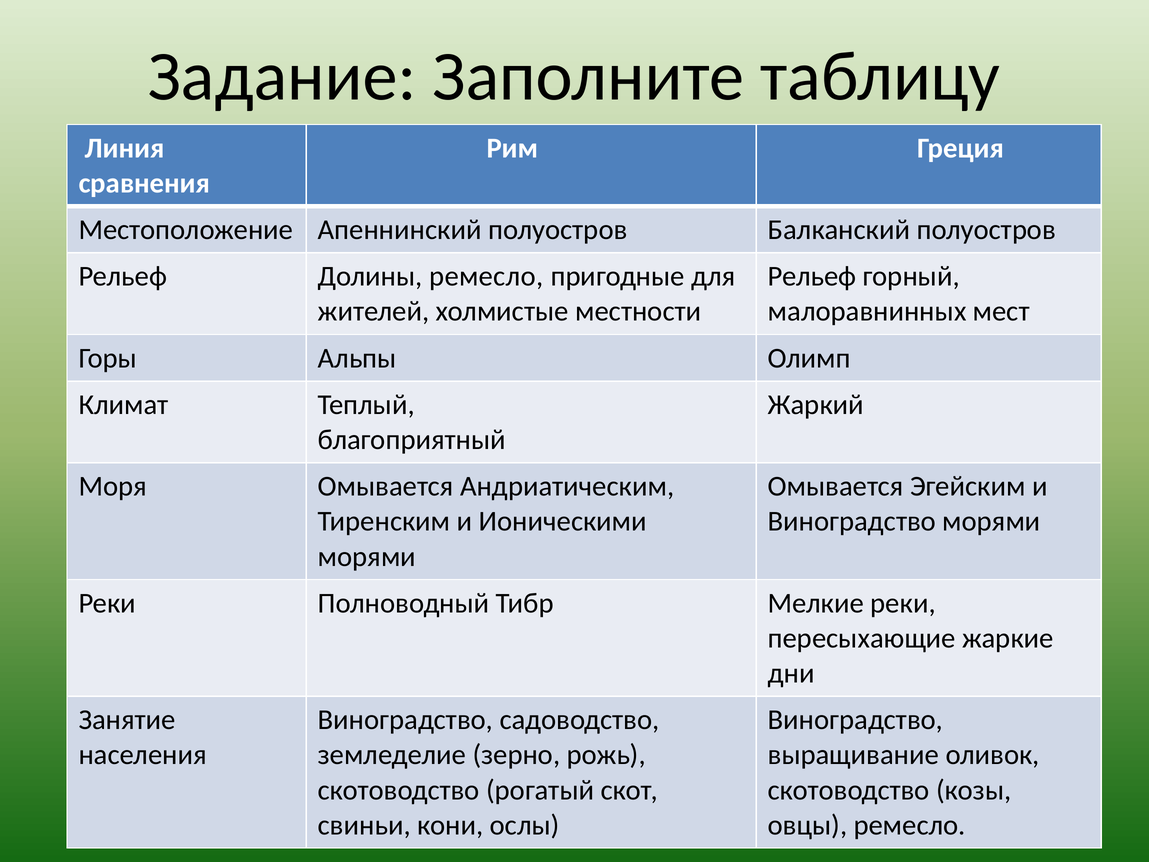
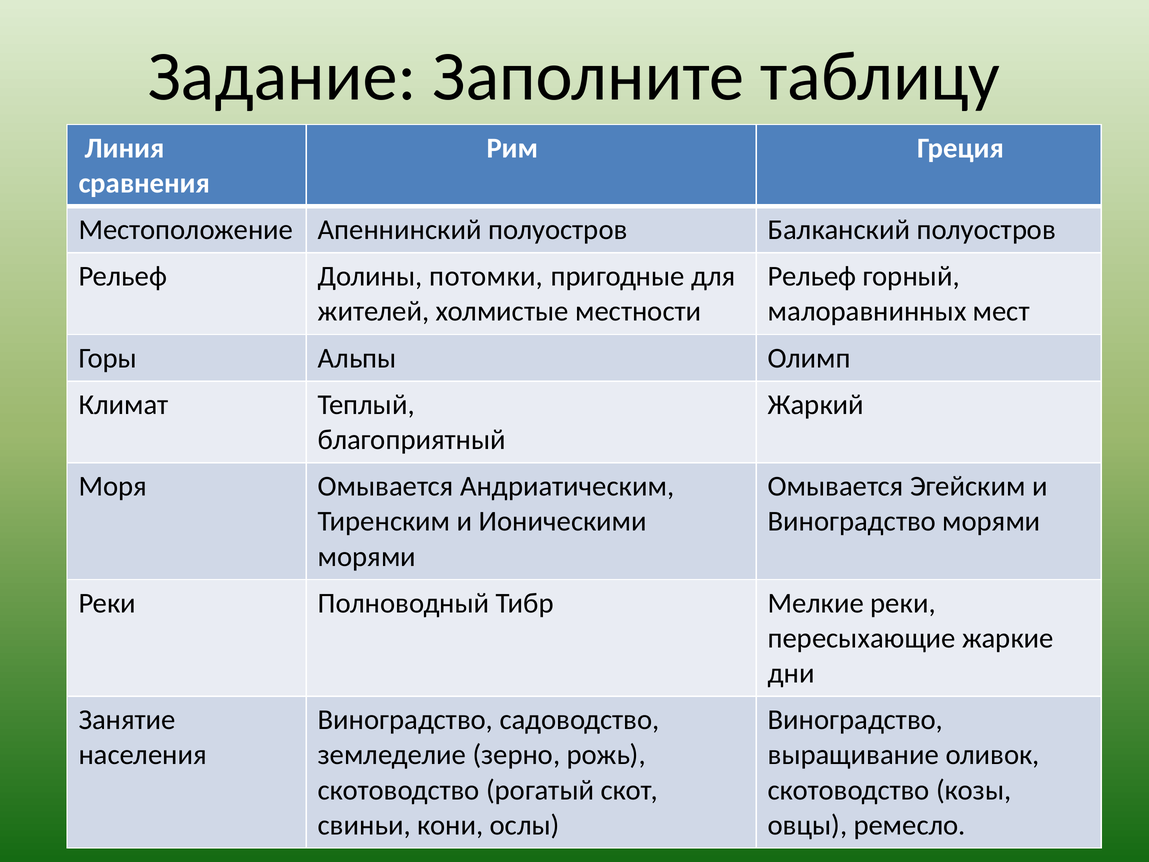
Долины ремесло: ремесло -> потомки
